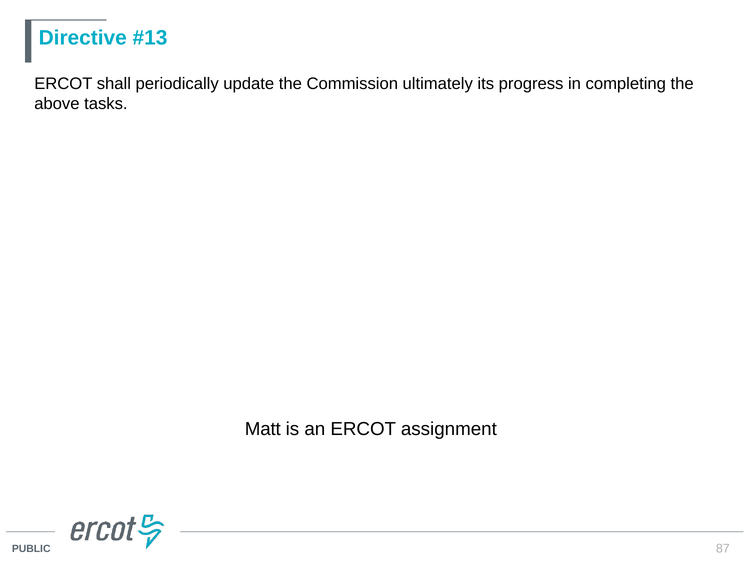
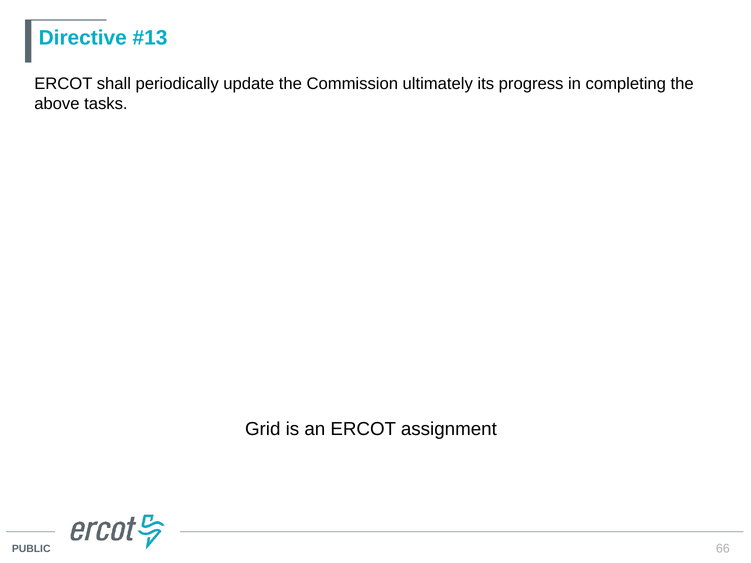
Matt: Matt -> Grid
87: 87 -> 66
